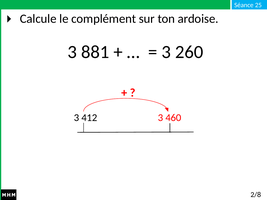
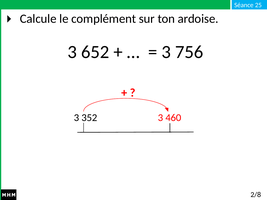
881: 881 -> 652
260: 260 -> 756
412: 412 -> 352
